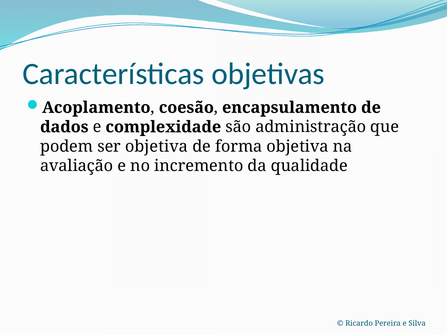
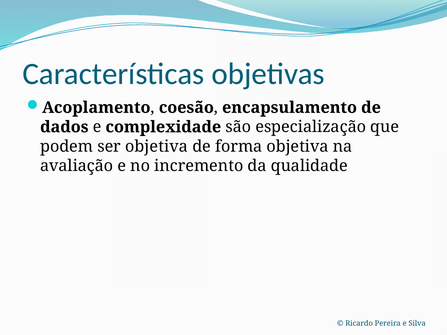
administração: administração -> especialização
